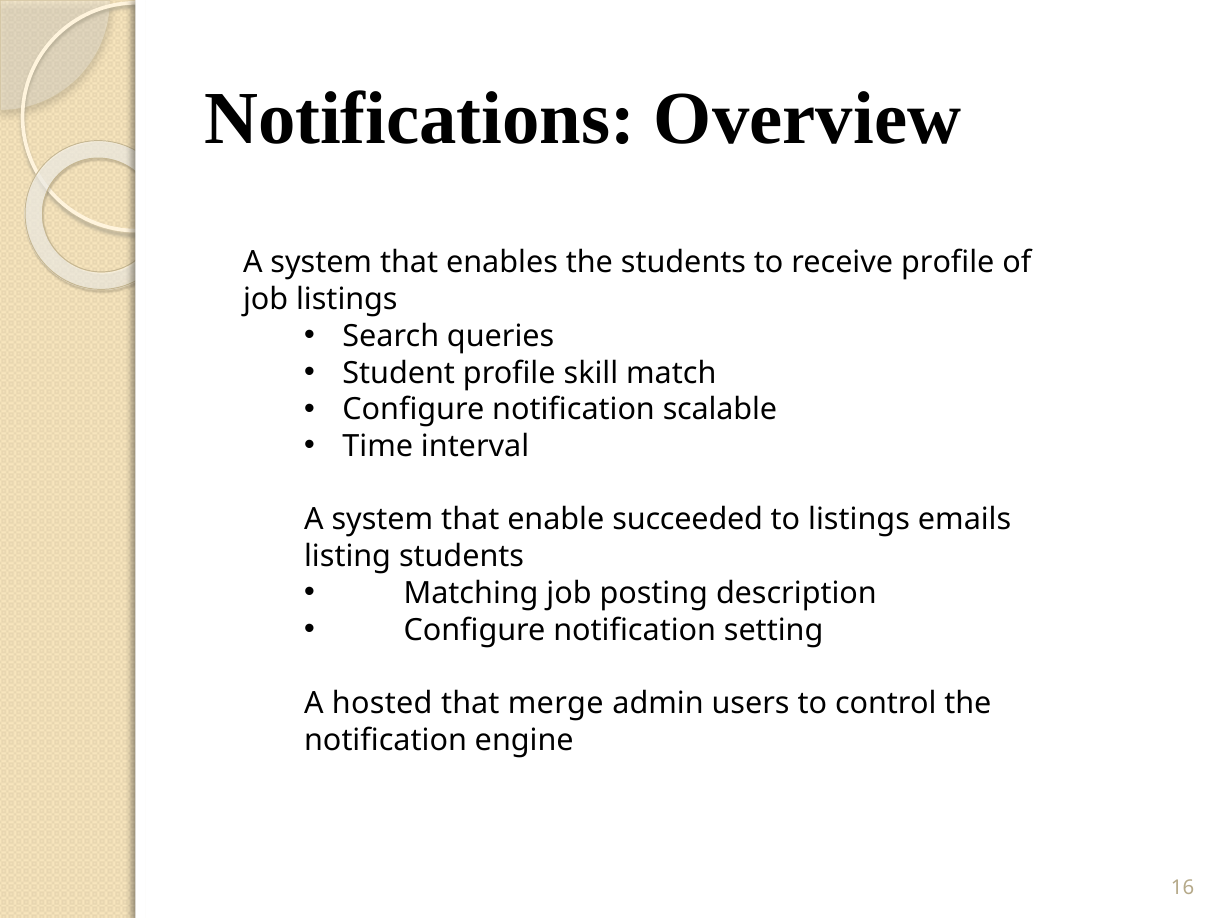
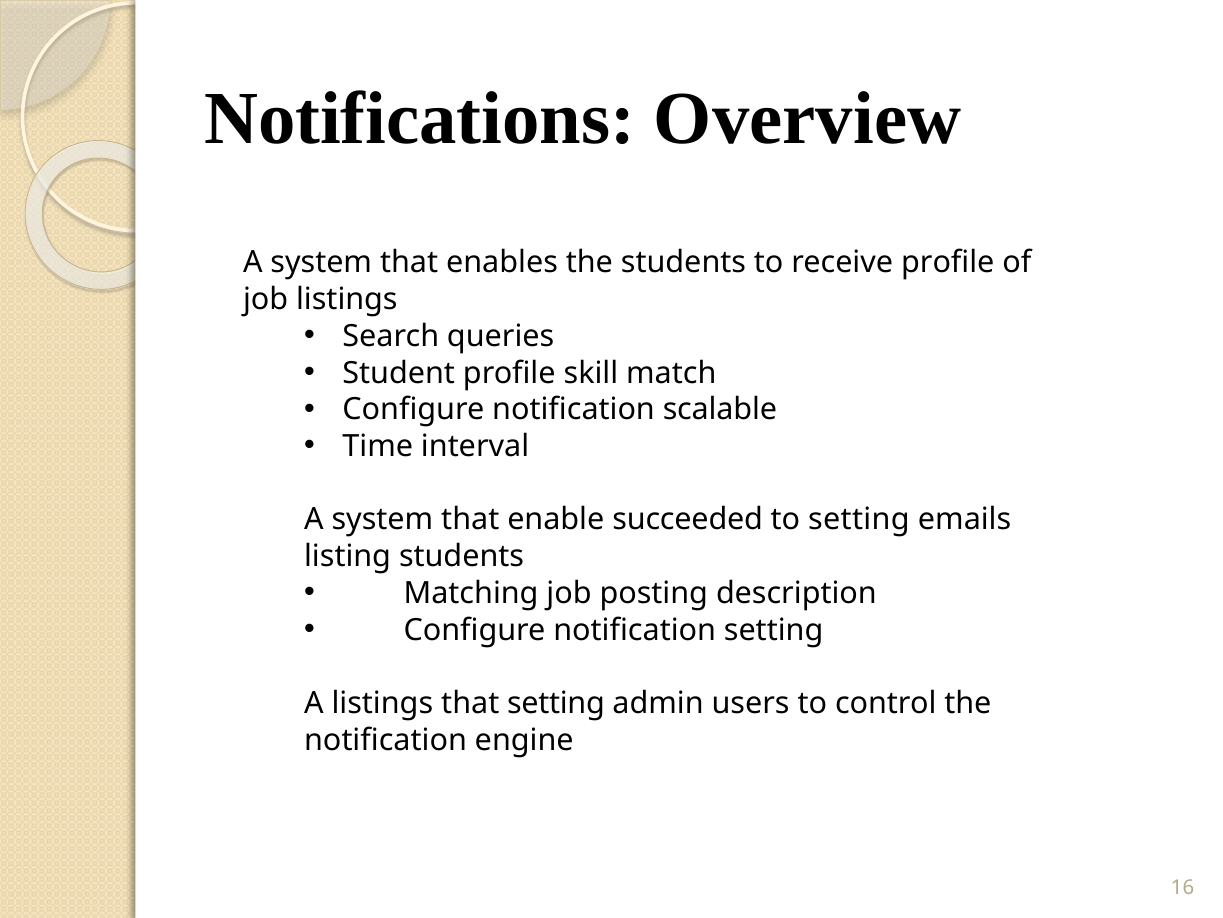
to listings: listings -> setting
A hosted: hosted -> listings
that merge: merge -> setting
